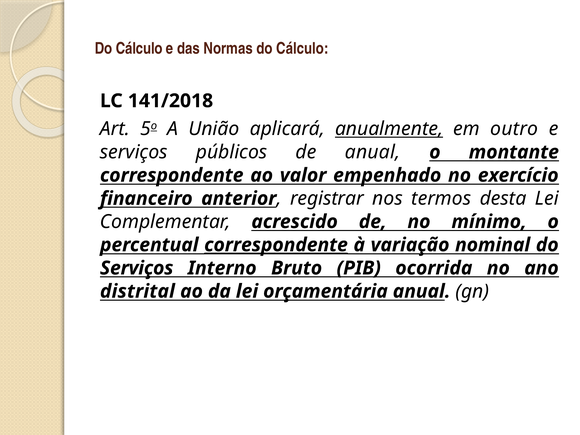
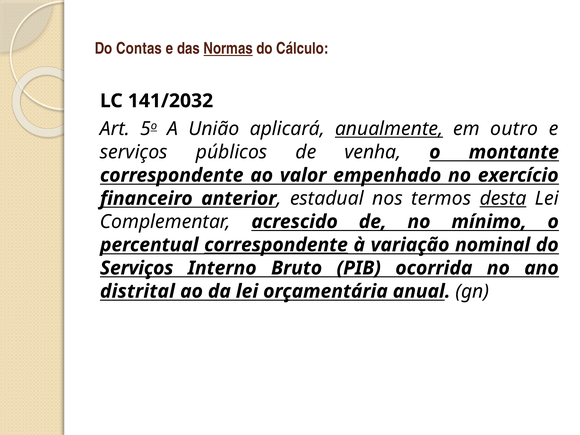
Cálculo at (139, 48): Cálculo -> Contas
Normas underline: none -> present
141/2018: 141/2018 -> 141/2032
de anual: anual -> venha
registrar: registrar -> estadual
desta underline: none -> present
